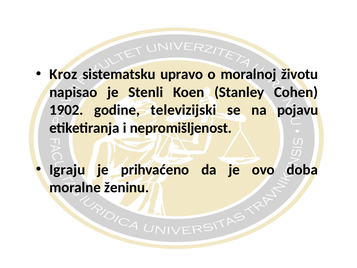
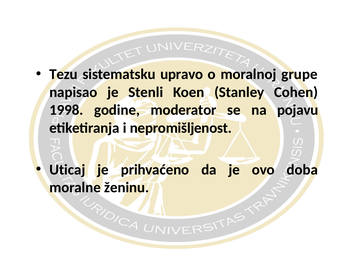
Kroz: Kroz -> Tezu
životu: životu -> grupe
1902: 1902 -> 1998
televizijski: televizijski -> moderator
Igraju: Igraju -> Uticaj
